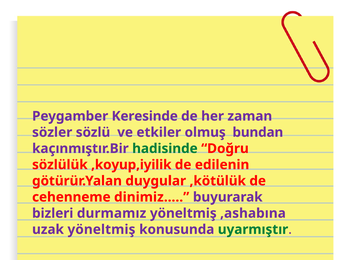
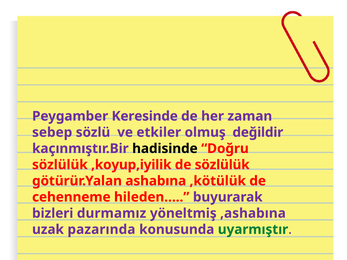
sözler: sözler -> sebep
bundan: bundan -> değildir
hadisinde colour: green -> black
de edilenin: edilenin -> sözlülük
duygular: duygular -> ashabına
dinimiz…: dinimiz… -> hileden…
uzak yöneltmiş: yöneltmiş -> pazarında
